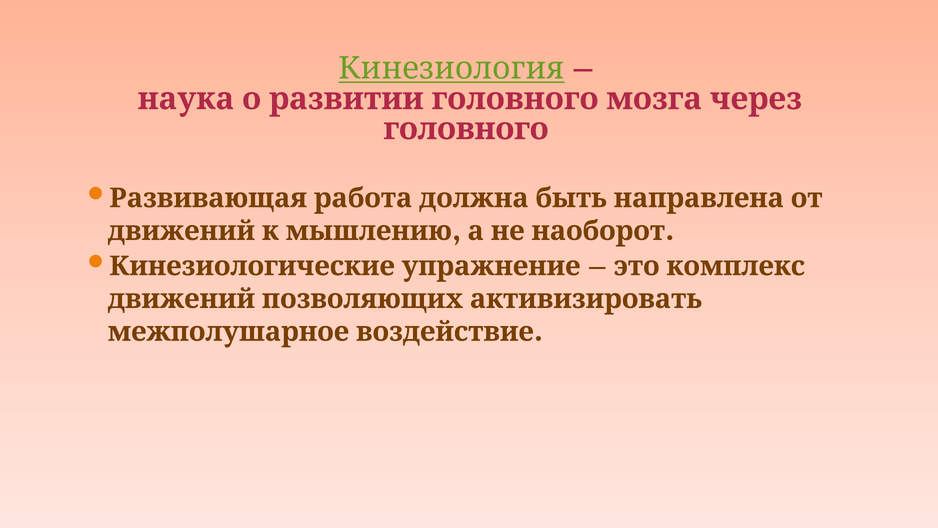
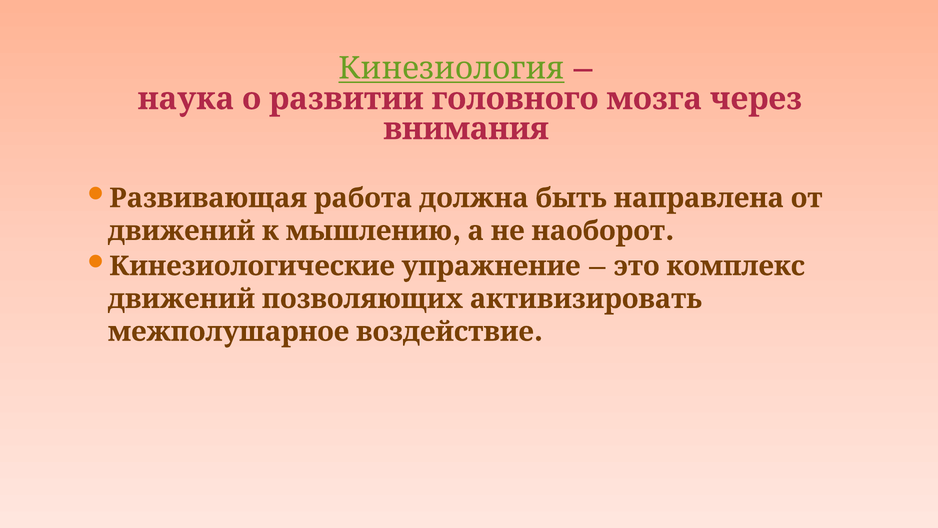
головного at (466, 129): головного -> внимания
